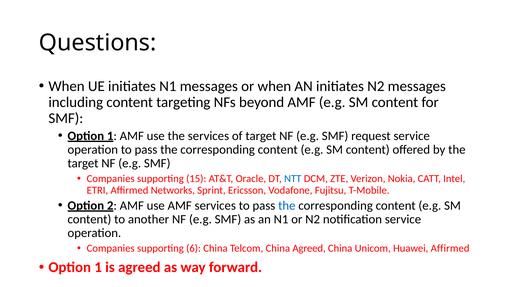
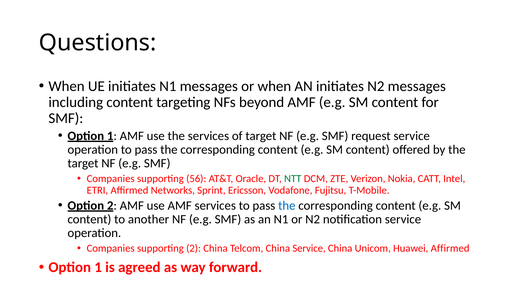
15: 15 -> 56
NTT colour: blue -> green
supporting 6: 6 -> 2
China Agreed: Agreed -> Service
